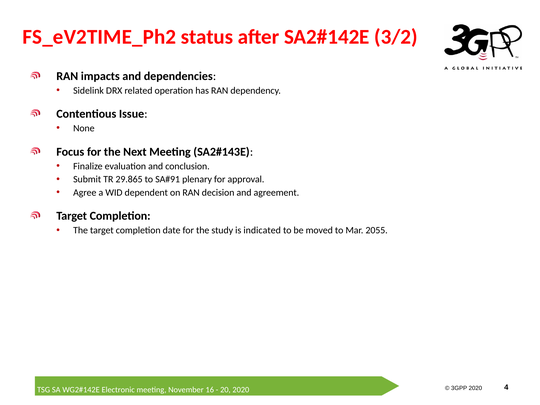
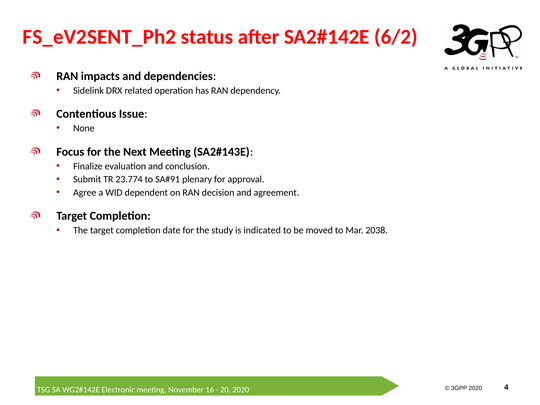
FS_eV2TIME_Ph2: FS_eV2TIME_Ph2 -> FS_eV2SENT_Ph2
3/2: 3/2 -> 6/2
29.865: 29.865 -> 23.774
2055: 2055 -> 2038
